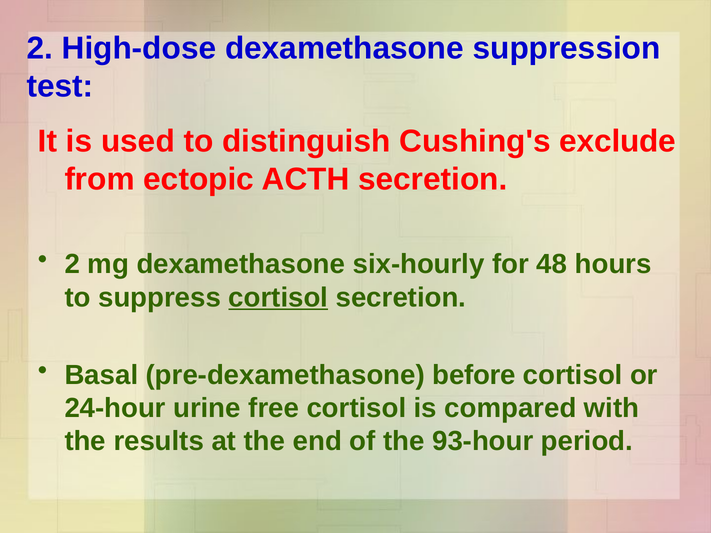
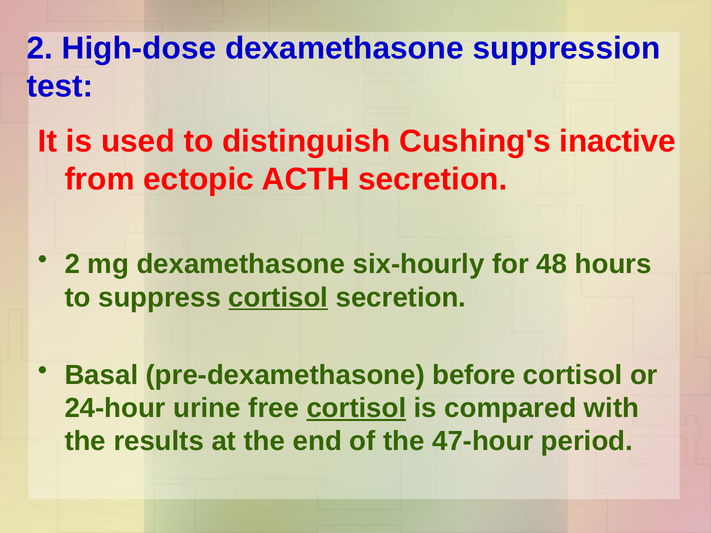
exclude: exclude -> inactive
cortisol at (356, 408) underline: none -> present
93-hour: 93-hour -> 47-hour
